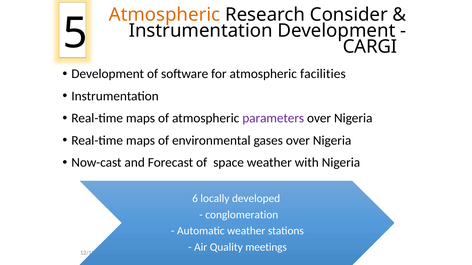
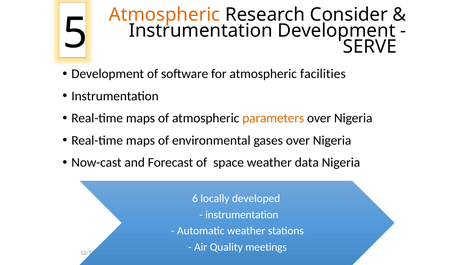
CARGI: CARGI -> SERVE
parameters colour: purple -> orange
with: with -> data
conglomeration at (242, 215): conglomeration -> instrumentation
